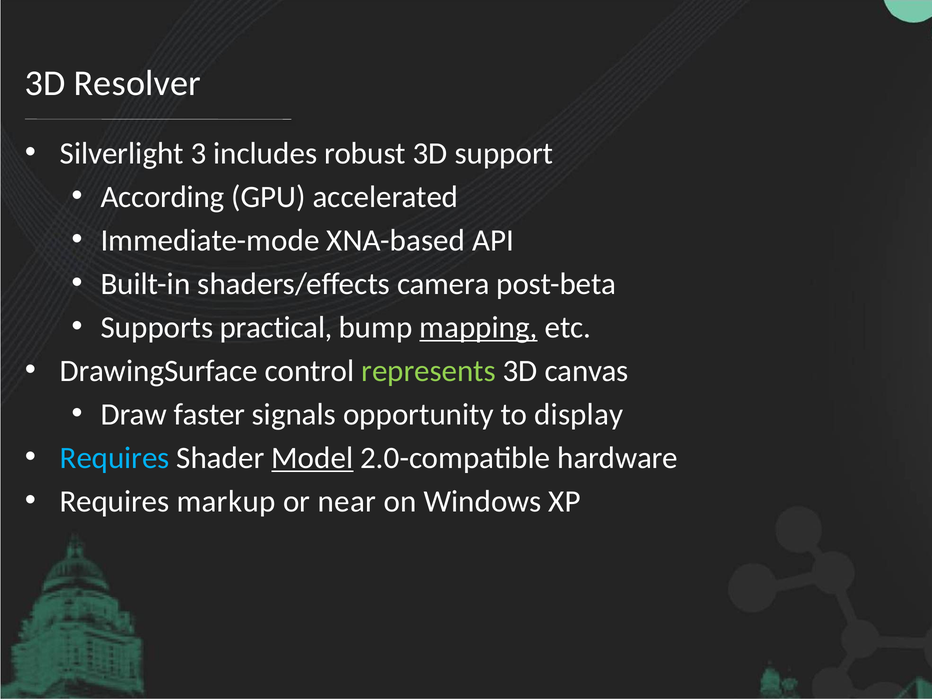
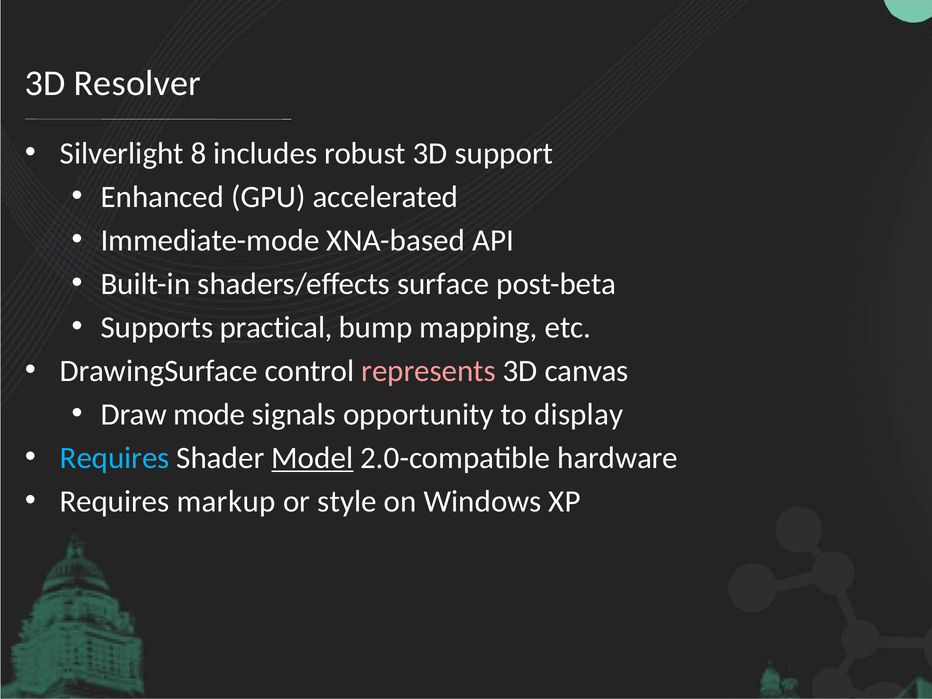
3: 3 -> 8
According: According -> Enhanced
camera: camera -> surface
mapping underline: present -> none
represents colour: light green -> pink
faster: faster -> mode
near: near -> style
